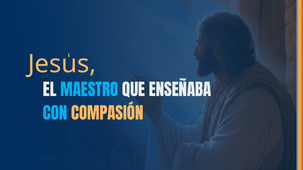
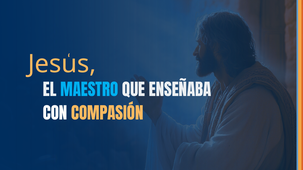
CON colour: light blue -> white
